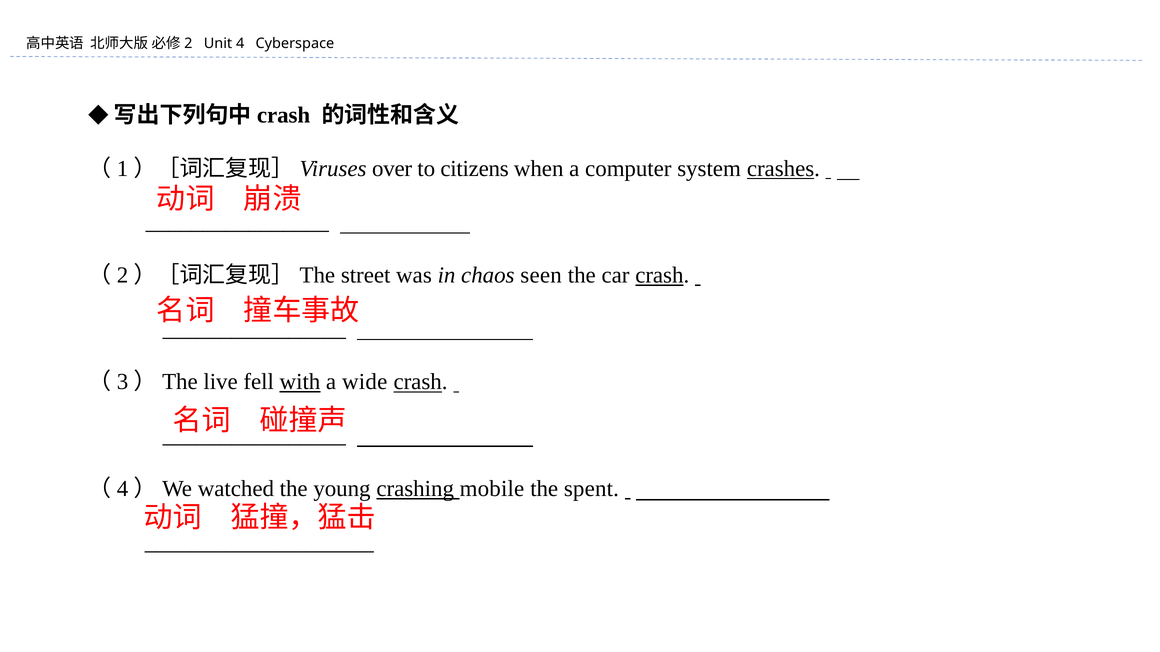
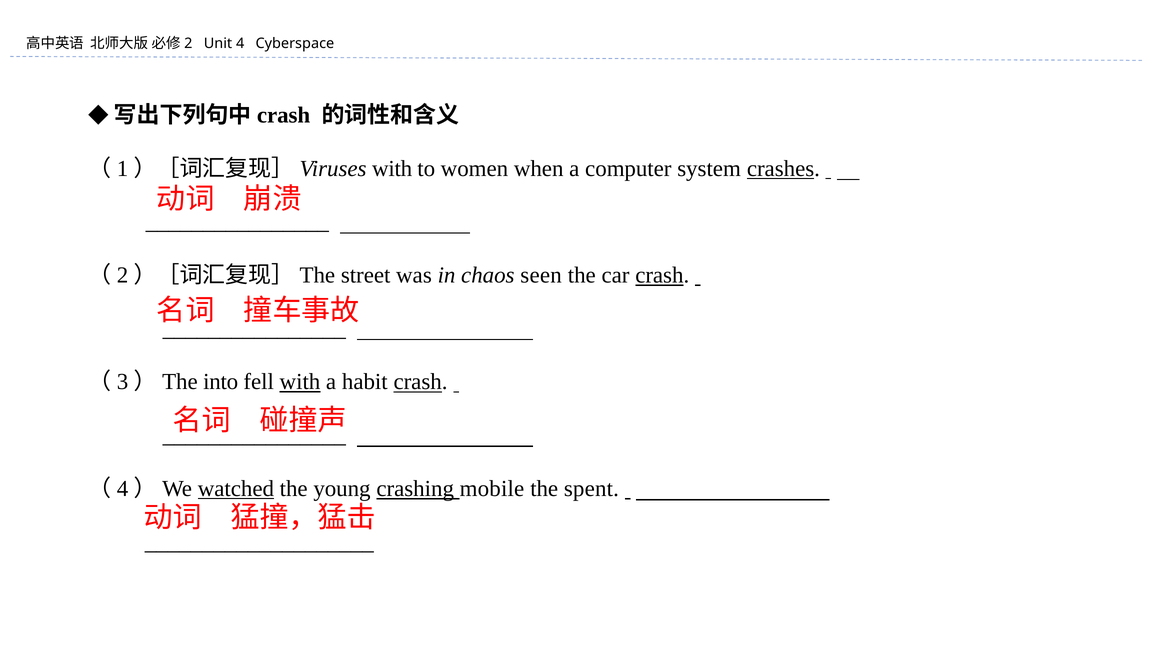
over at (392, 169): over -> with
citizens: citizens -> women
live: live -> into
wide: wide -> habit
watched underline: none -> present
